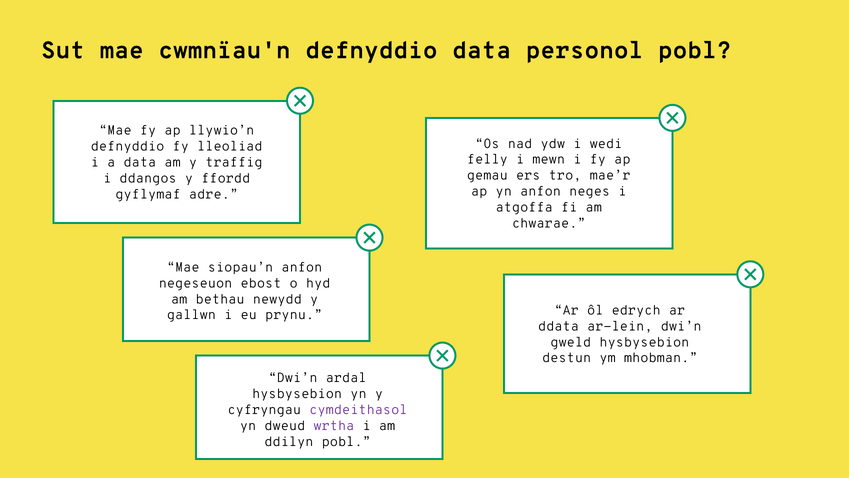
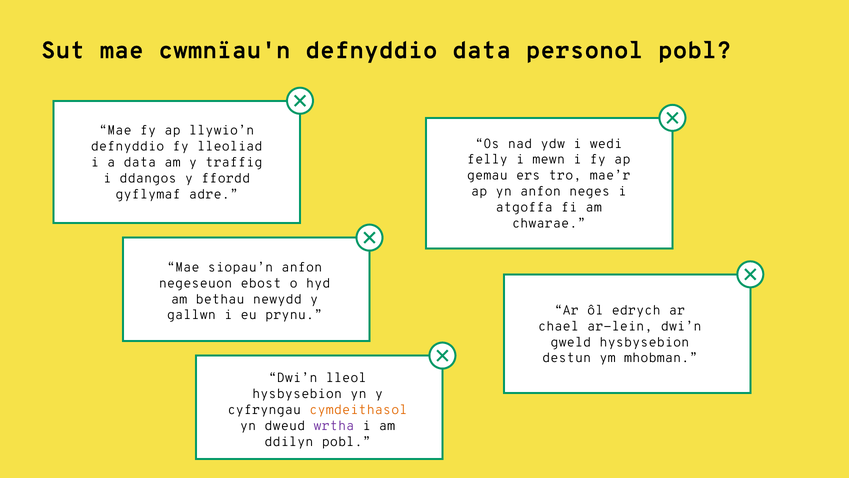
ddata: ddata -> chael
ardal: ardal -> lleol
cymdeithasol colour: purple -> orange
